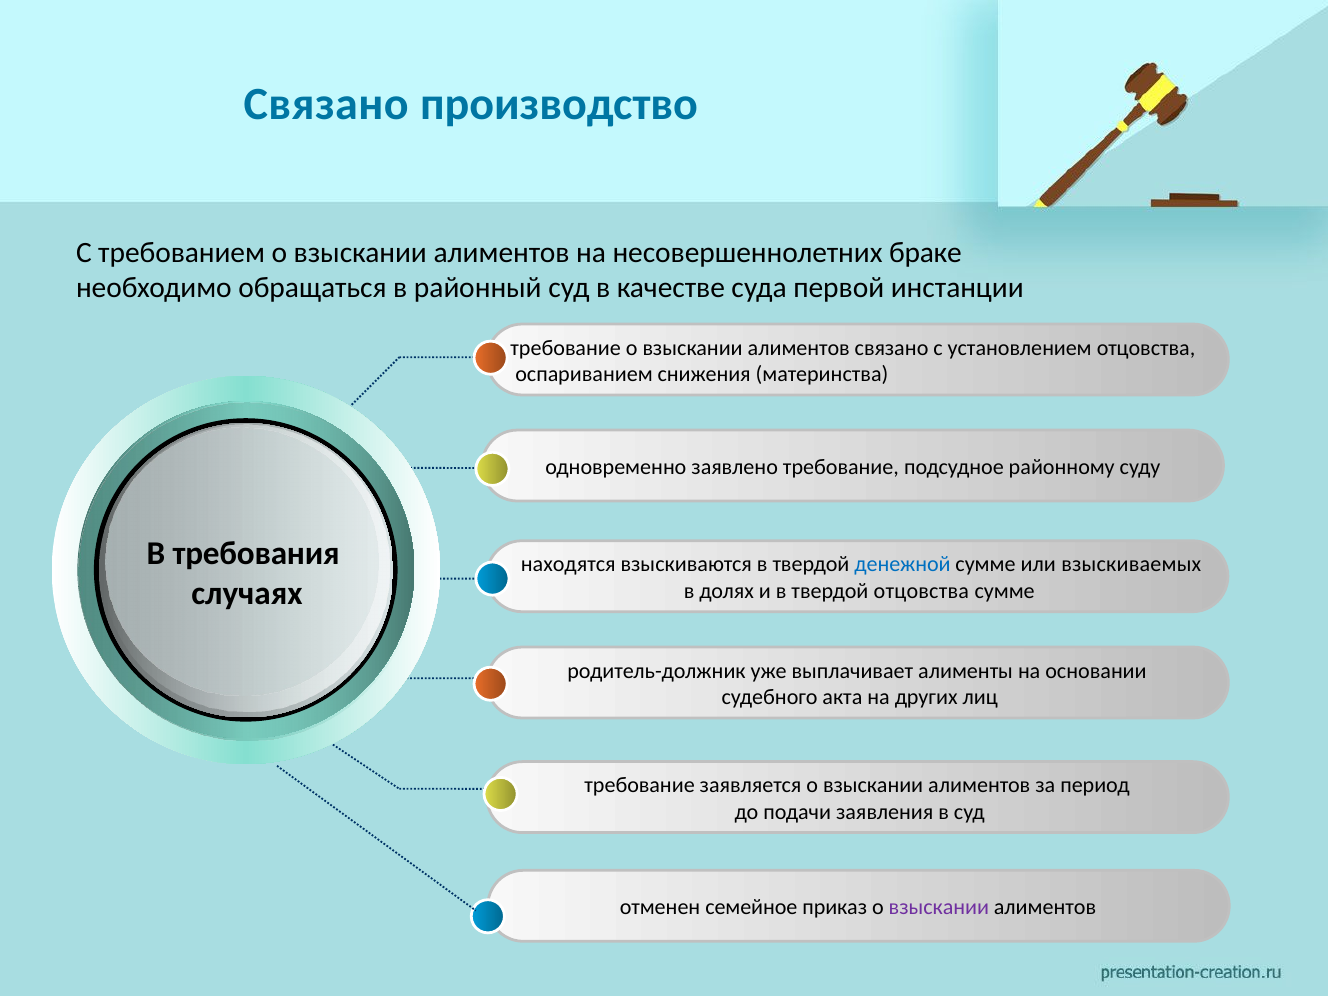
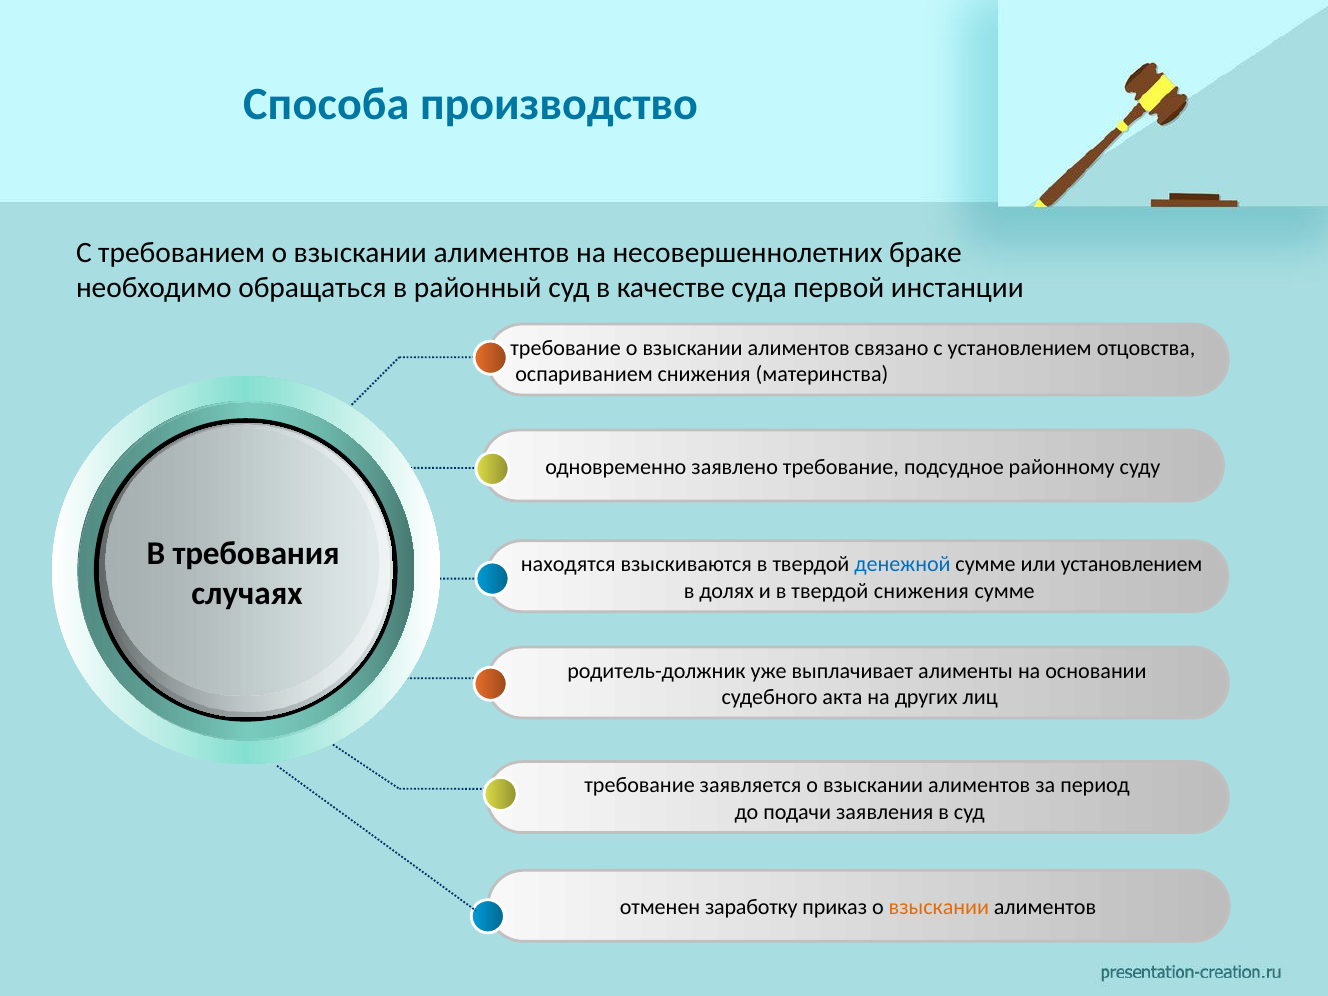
Связано at (326, 104): Связано -> Способа
или взыскиваемых: взыскиваемых -> установлением
твердой отцовства: отцовства -> снижения
семейное: семейное -> заработку
взыскании at (939, 907) colour: purple -> orange
